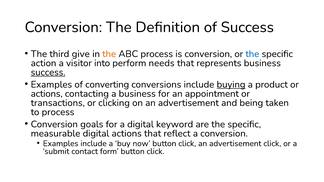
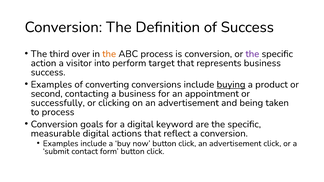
give: give -> over
the at (252, 54) colour: blue -> purple
needs: needs -> target
success at (48, 72) underline: present -> none
actions at (47, 94): actions -> second
transactions: transactions -> successfully
